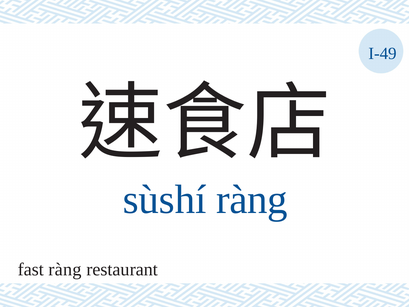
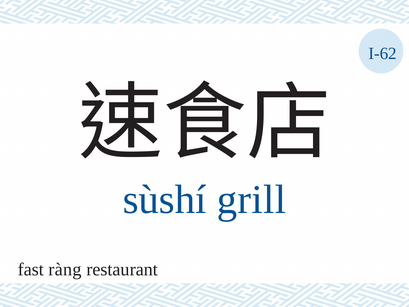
I-49: I-49 -> I-62
sùshí ràng: ràng -> grill
